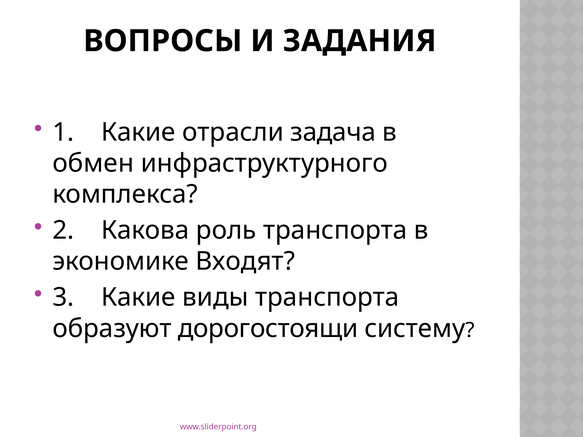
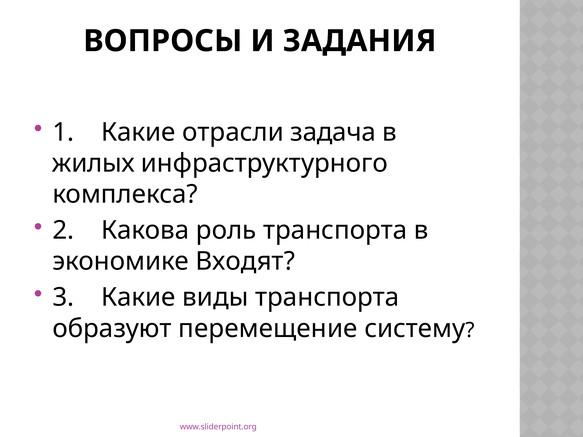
обмен: обмен -> жилых
дорогостоящи: дорогостоящи -> перемещение
